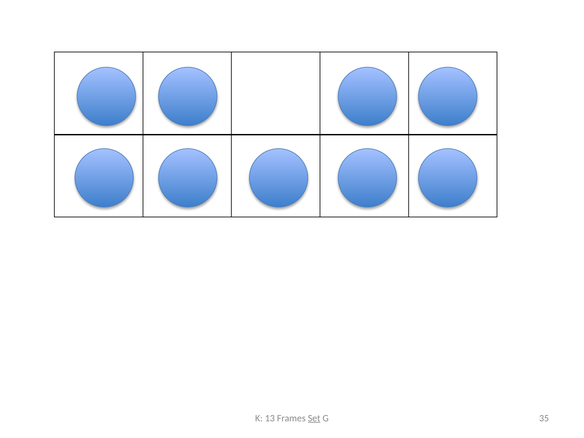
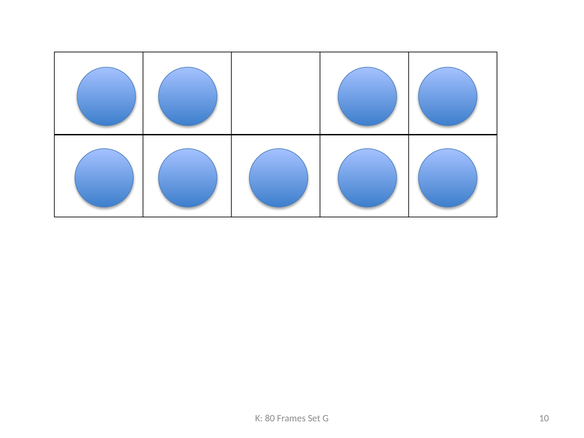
13: 13 -> 80
Set underline: present -> none
35: 35 -> 10
